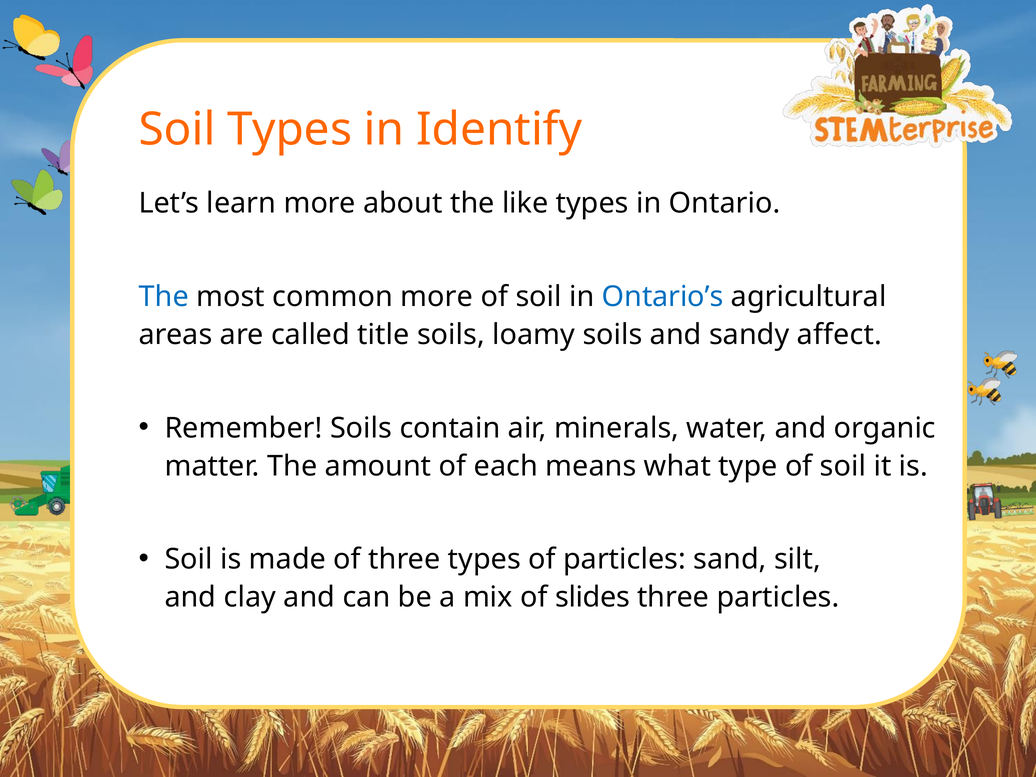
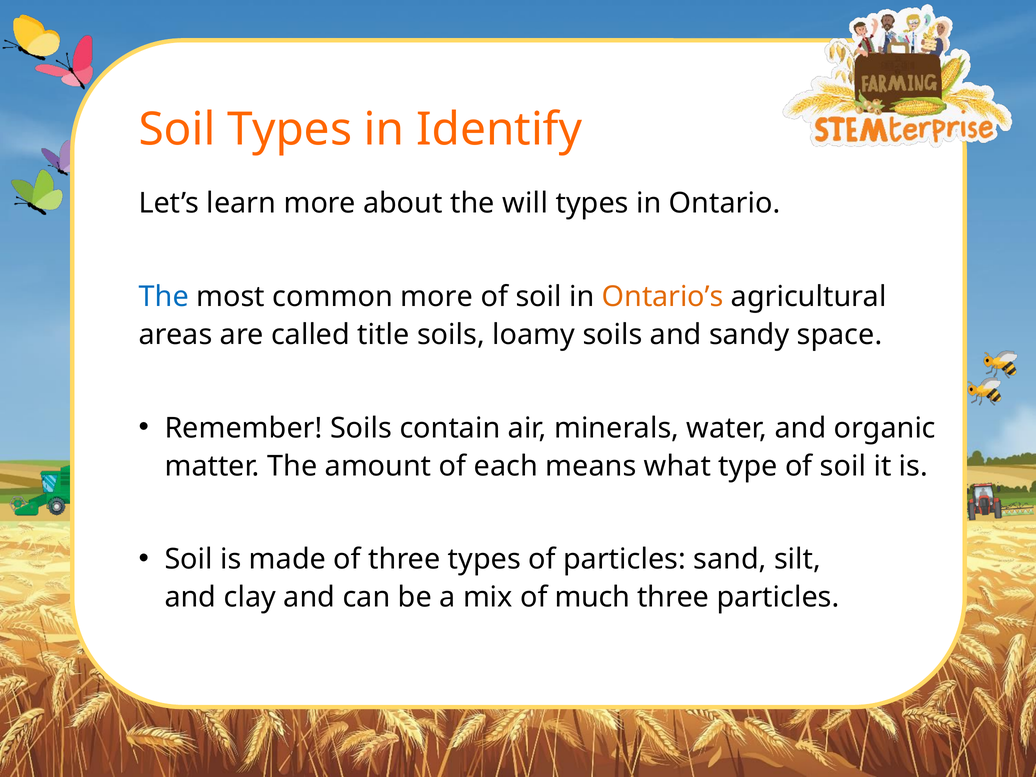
like: like -> will
Ontario’s colour: blue -> orange
affect: affect -> space
slides: slides -> much
